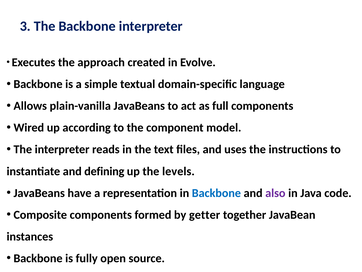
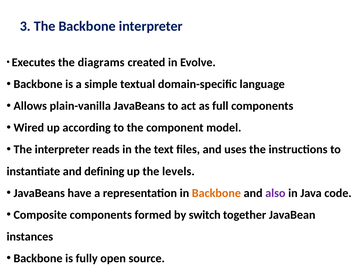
approach: approach -> diagrams
Backbone at (216, 193) colour: blue -> orange
getter: getter -> switch
